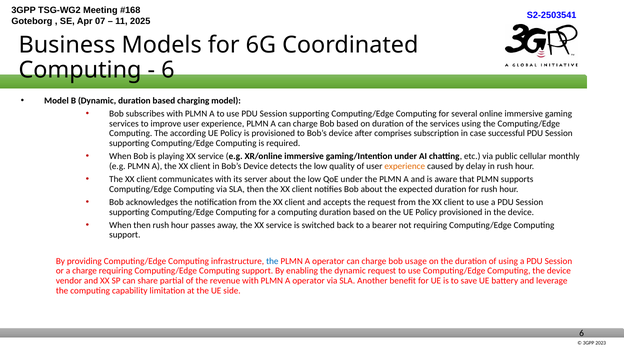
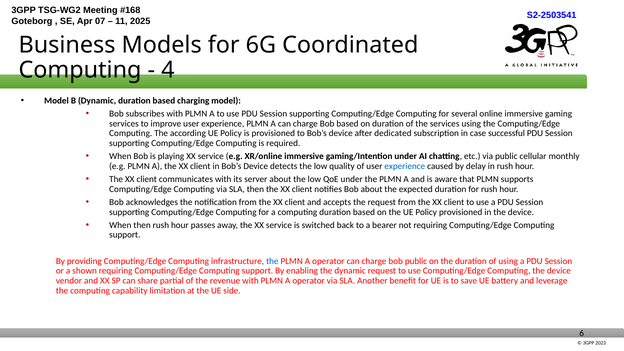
6 at (168, 70): 6 -> 4
comprises: comprises -> dedicated
experience at (405, 166) colour: orange -> blue
bob usage: usage -> public
a charge: charge -> shown
